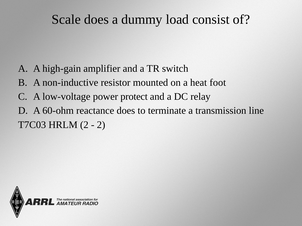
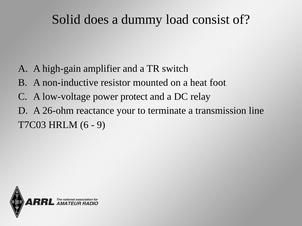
Scale: Scale -> Solid
60-ohm: 60-ohm -> 26-ohm
reactance does: does -> your
HRLM 2: 2 -> 6
2 at (101, 125): 2 -> 9
